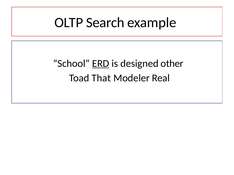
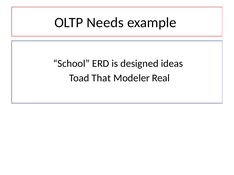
Search: Search -> Needs
ERD underline: present -> none
other: other -> ideas
